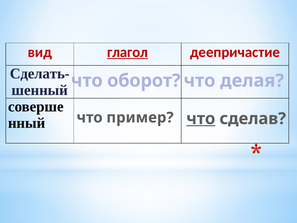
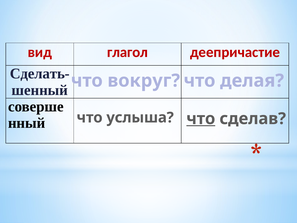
глагол underline: present -> none
оборот: оборот -> вокруг
пример: пример -> услыша
